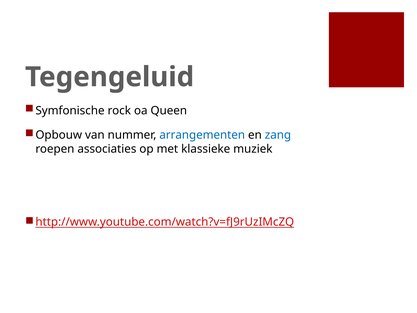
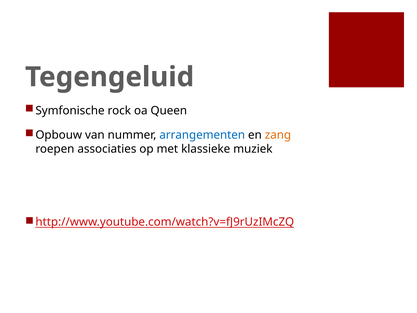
zang colour: blue -> orange
